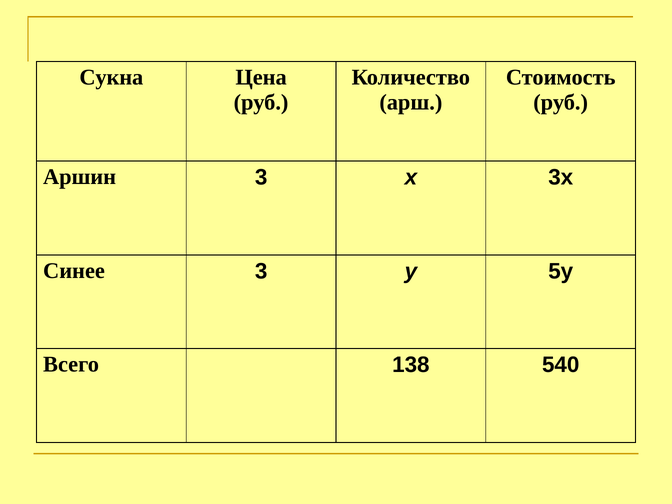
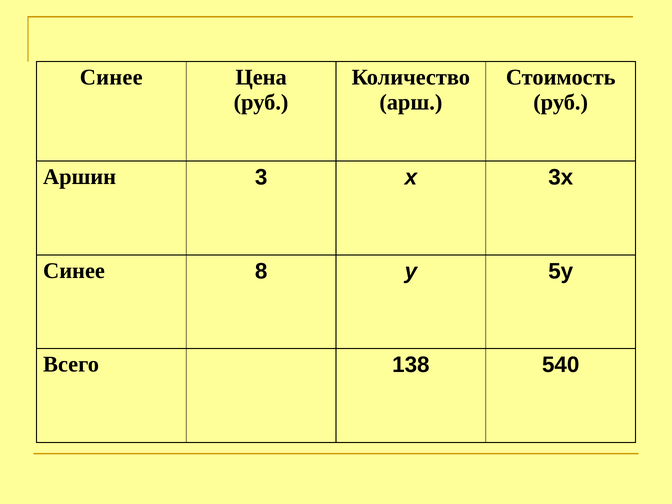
Сукна at (111, 78): Сукна -> Синее
Синее 3: 3 -> 8
